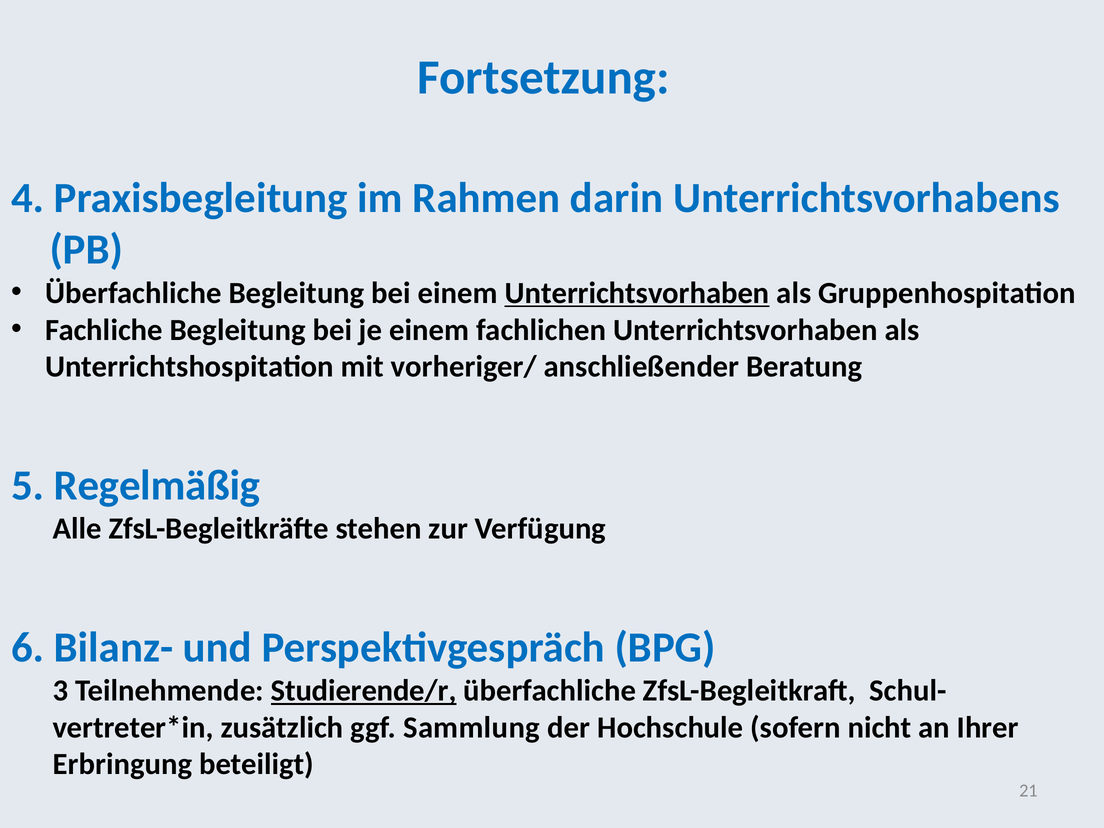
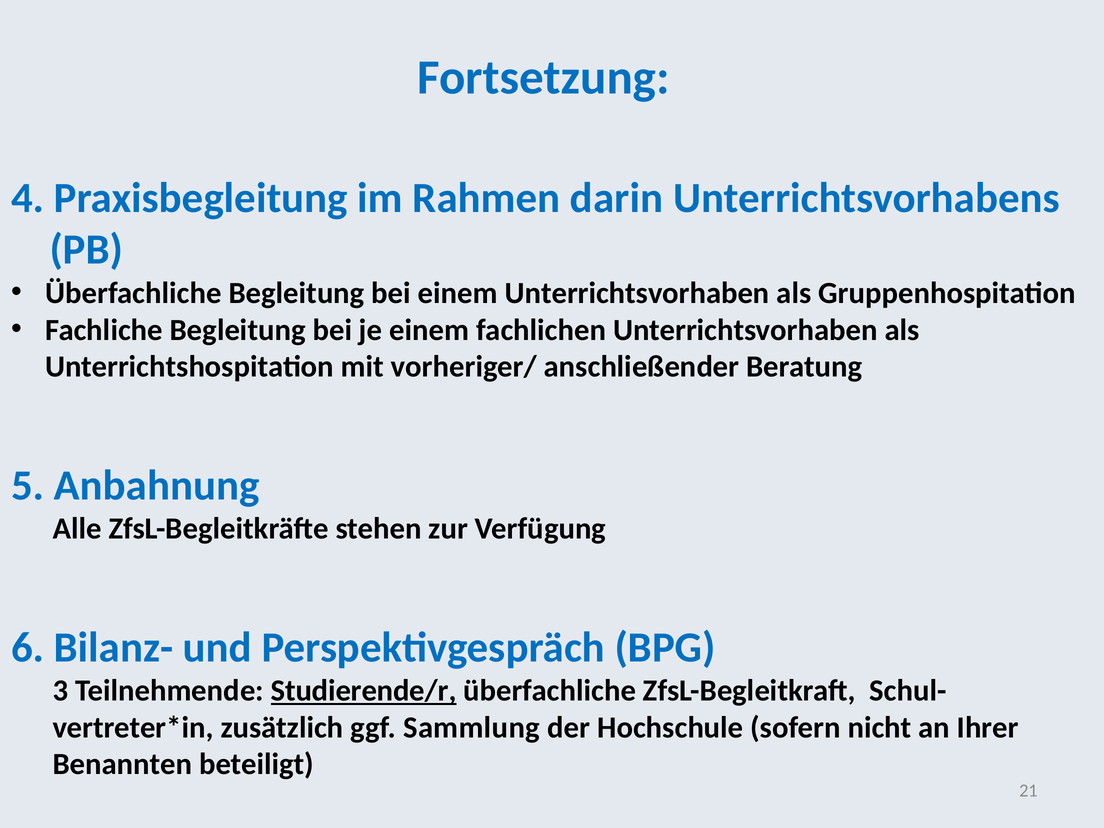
Unterrichtsvorhaben at (637, 293) underline: present -> none
Regelmäßig: Regelmäßig -> Anbahnung
Erbringung: Erbringung -> Benannten
